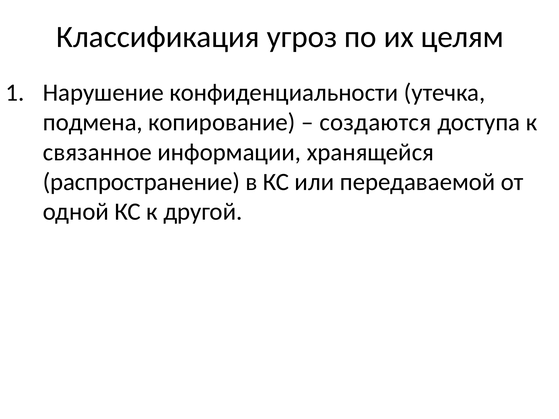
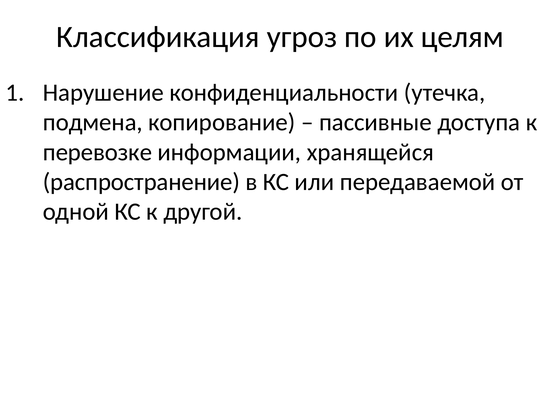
создаются: создаются -> пассивные
связанное: связанное -> перевозке
